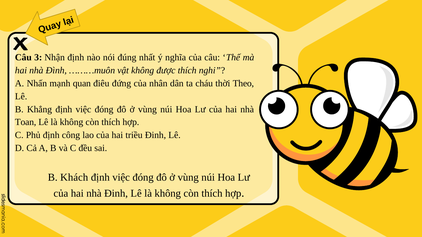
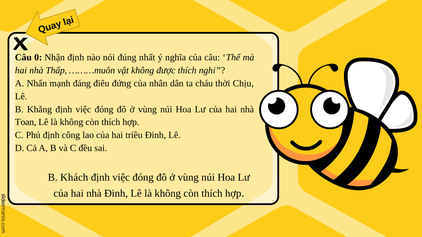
3: 3 -> 0
Đình: Đình -> Thấp
quan: quan -> đáng
Theo: Theo -> Chịu
